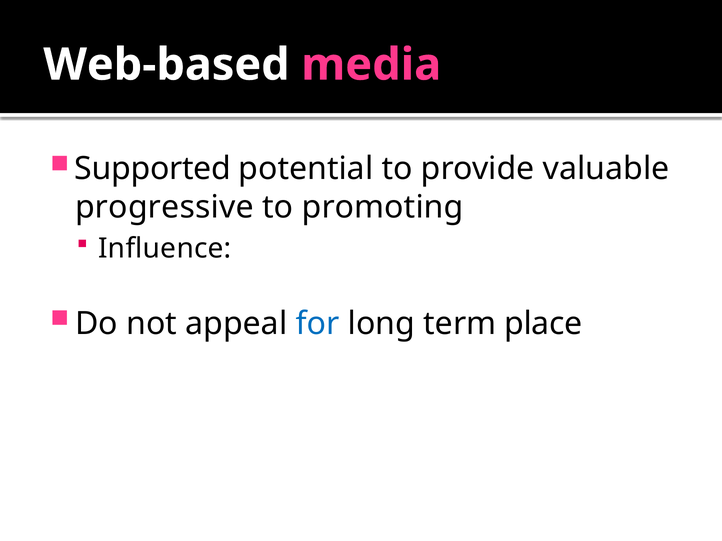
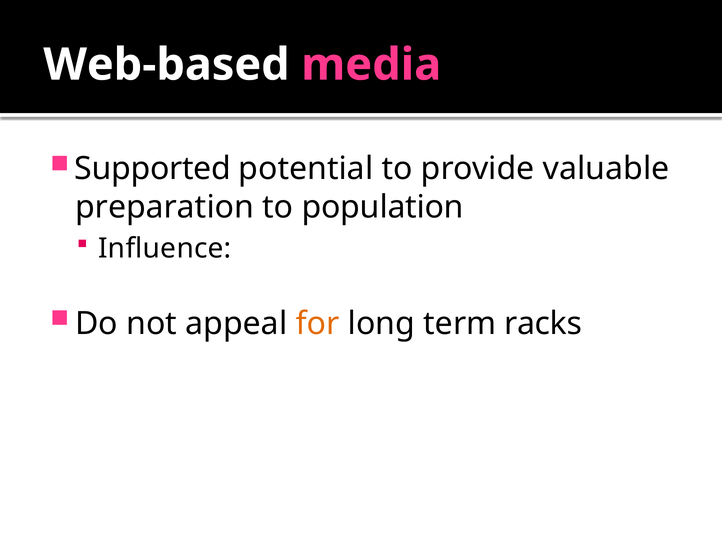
progressive: progressive -> preparation
promoting: promoting -> population
for colour: blue -> orange
place: place -> racks
